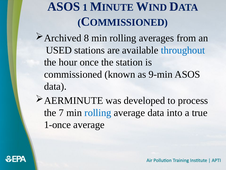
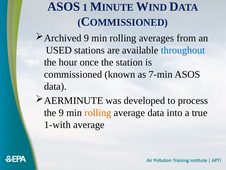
Archived 8: 8 -> 9
9-min: 9-min -> 7-min
the 7: 7 -> 9
rolling at (98, 112) colour: blue -> orange
1-once: 1-once -> 1-with
